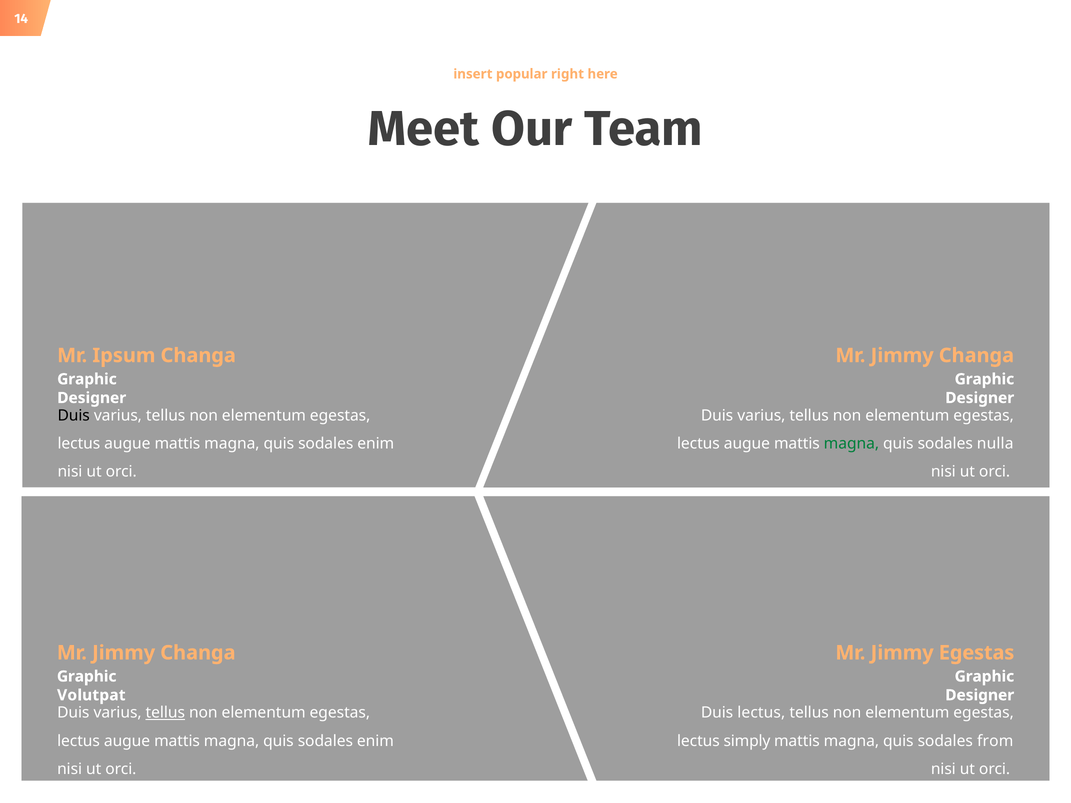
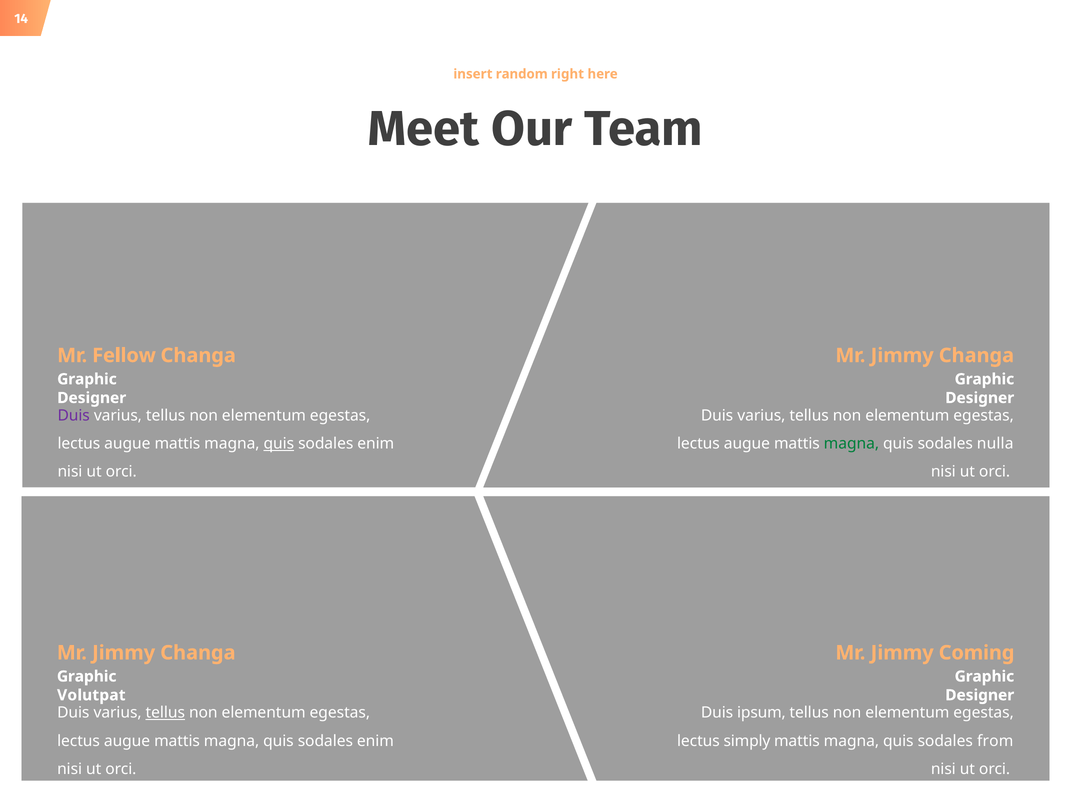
popular: popular -> random
Ipsum: Ipsum -> Fellow
Duis at (74, 416) colour: black -> purple
quis at (279, 444) underline: none -> present
Jimmy Egestas: Egestas -> Coming
Duis lectus: lectus -> ipsum
